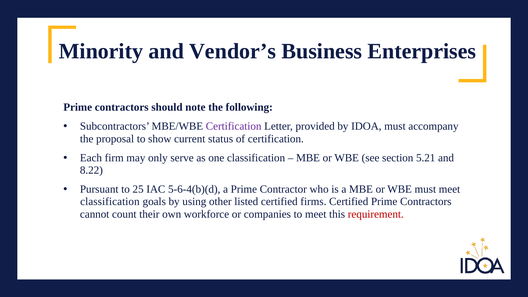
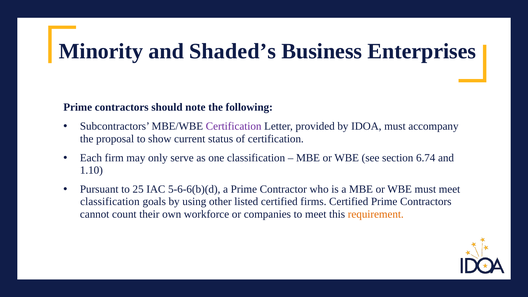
Vendor’s: Vendor’s -> Shaded’s
5.21: 5.21 -> 6.74
8.22: 8.22 -> 1.10
5-6-4(b)(d: 5-6-4(b)(d -> 5-6-6(b)(d
requirement colour: red -> orange
